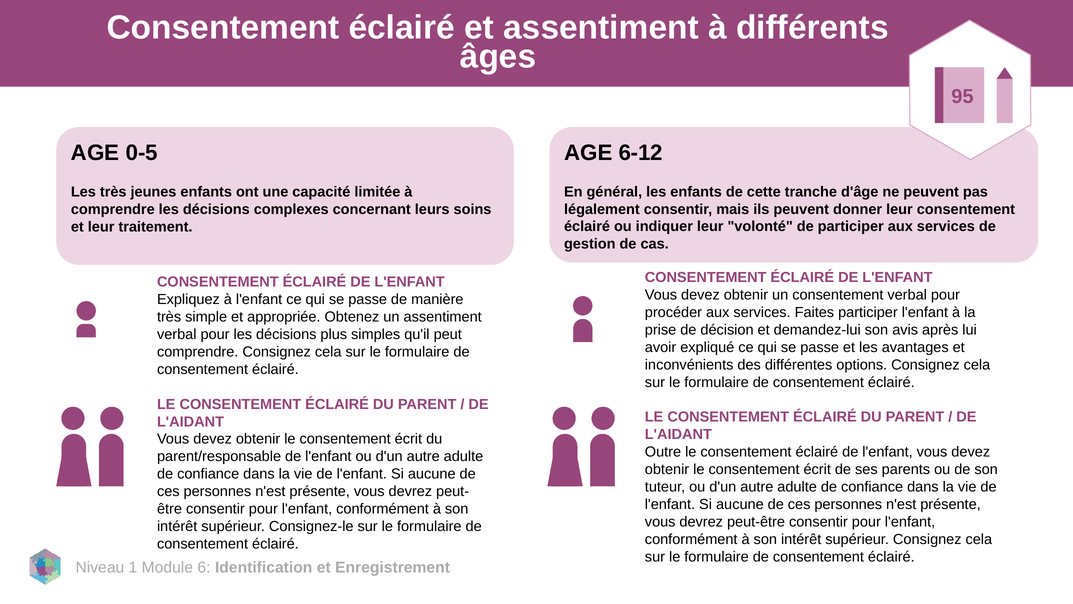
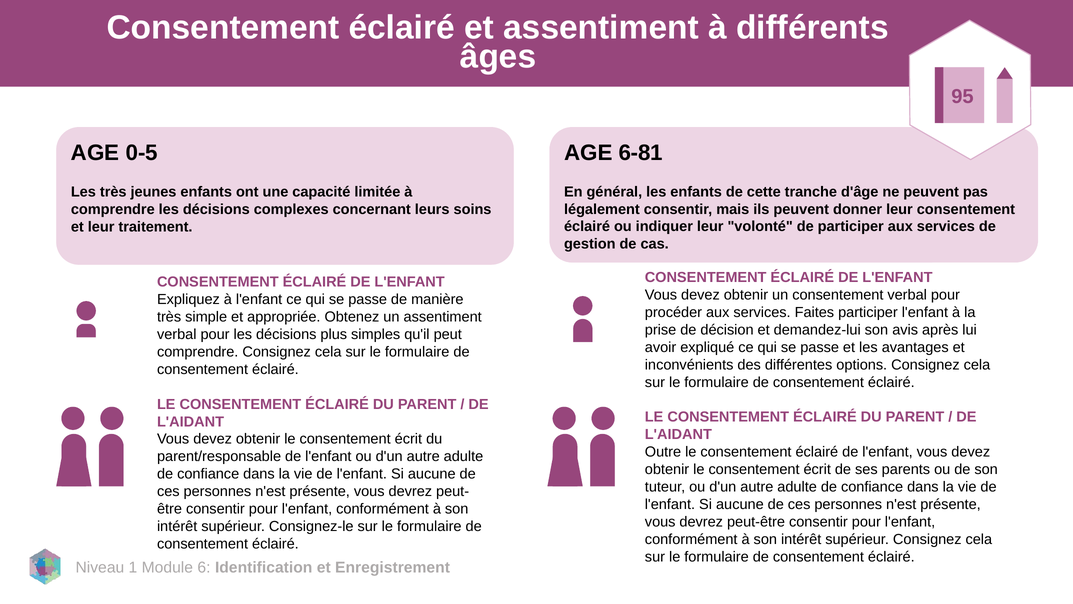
6-12: 6-12 -> 6-81
